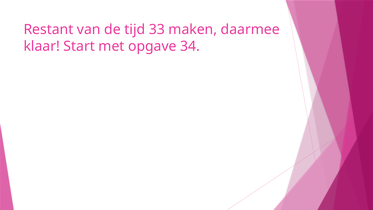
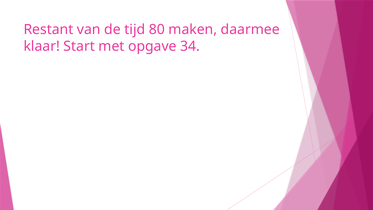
33: 33 -> 80
